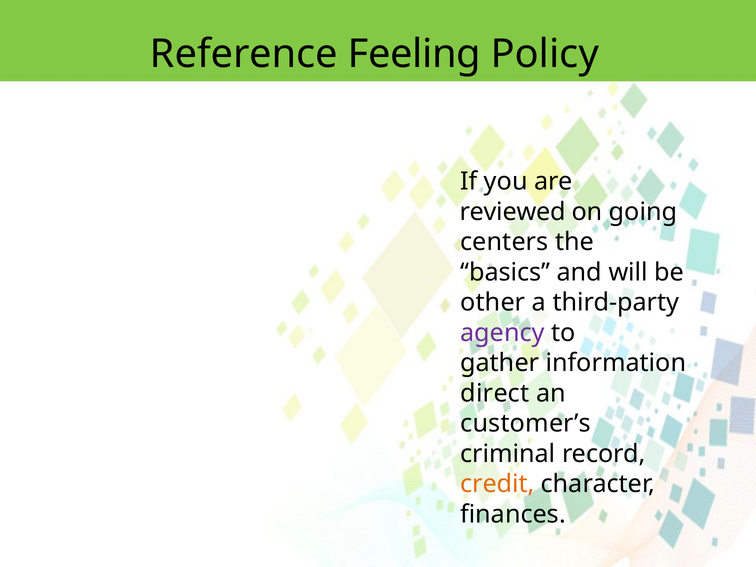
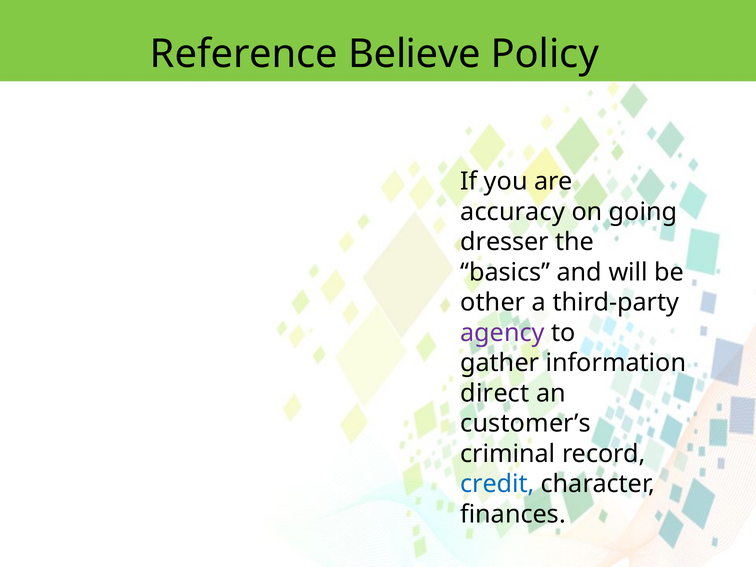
Feeling: Feeling -> Believe
reviewed: reviewed -> accuracy
centers: centers -> dresser
credit colour: orange -> blue
